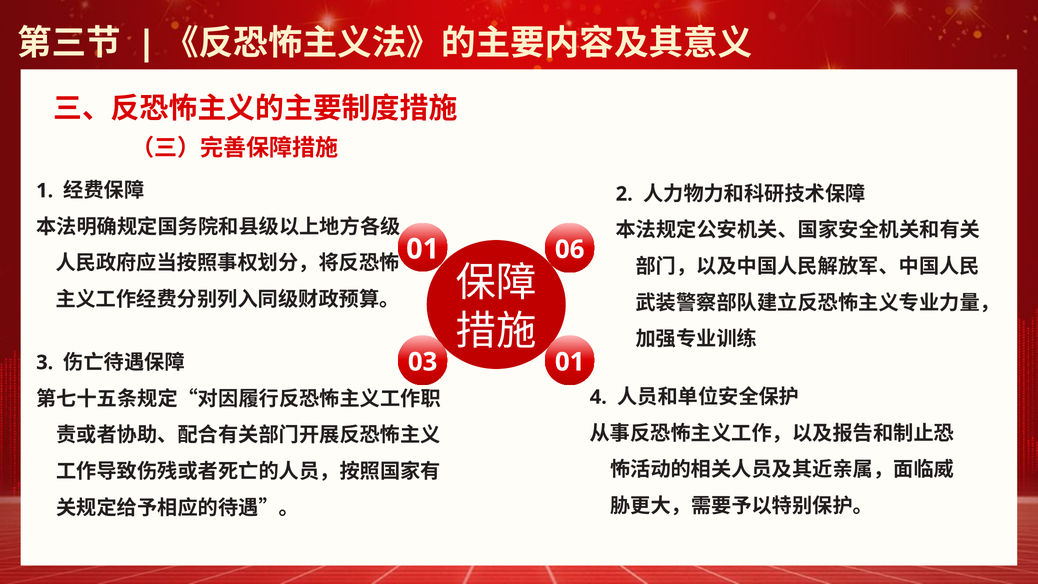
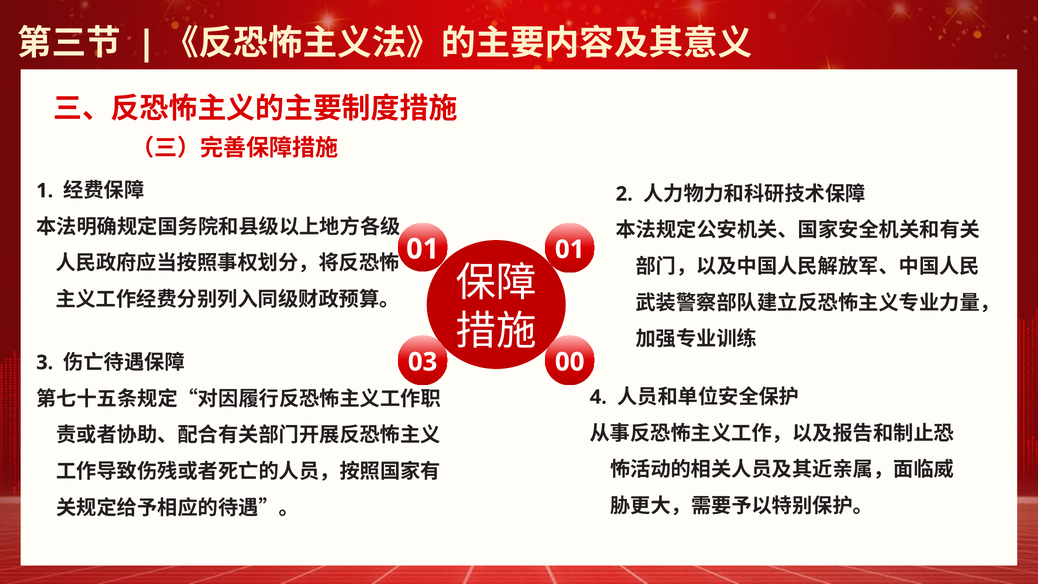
01 06: 06 -> 01
03 01: 01 -> 00
